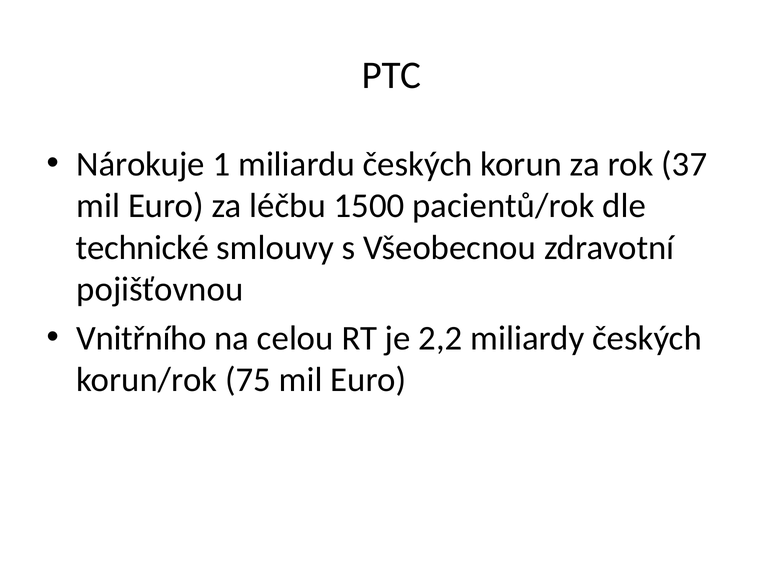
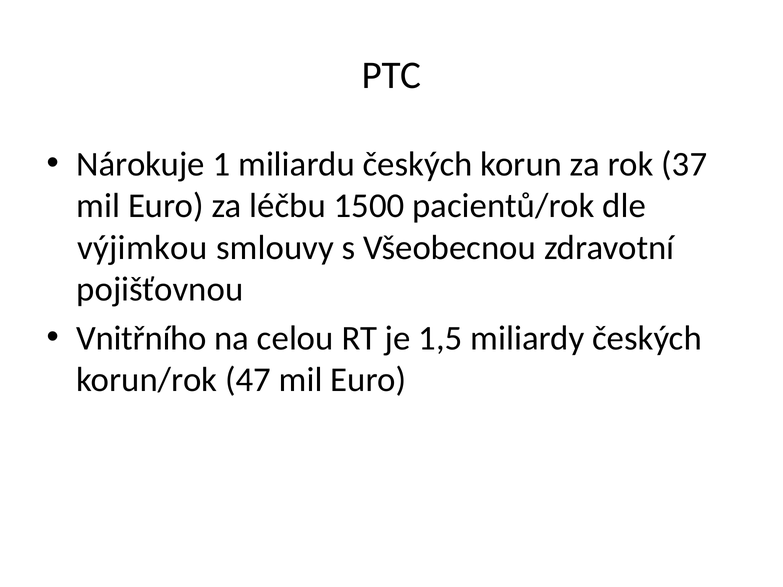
technické: technické -> výjimkou
2,2: 2,2 -> 1,5
75: 75 -> 47
